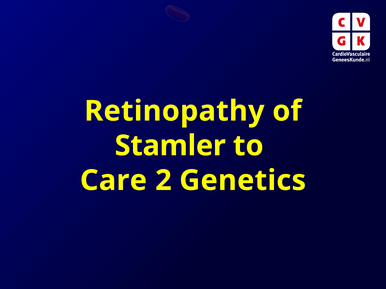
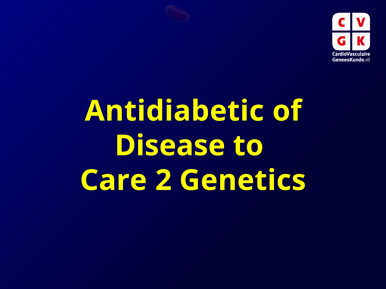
Retinopathy: Retinopathy -> Antidiabetic
Stamler: Stamler -> Disease
